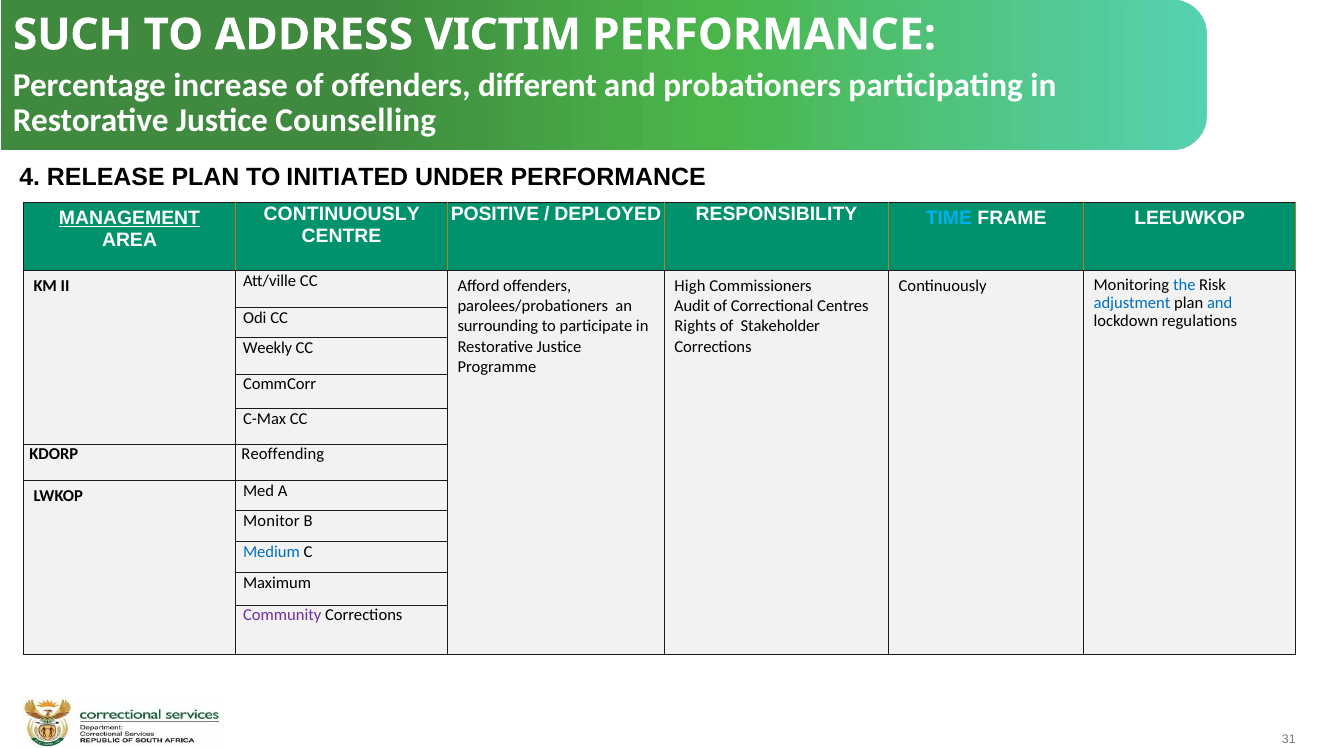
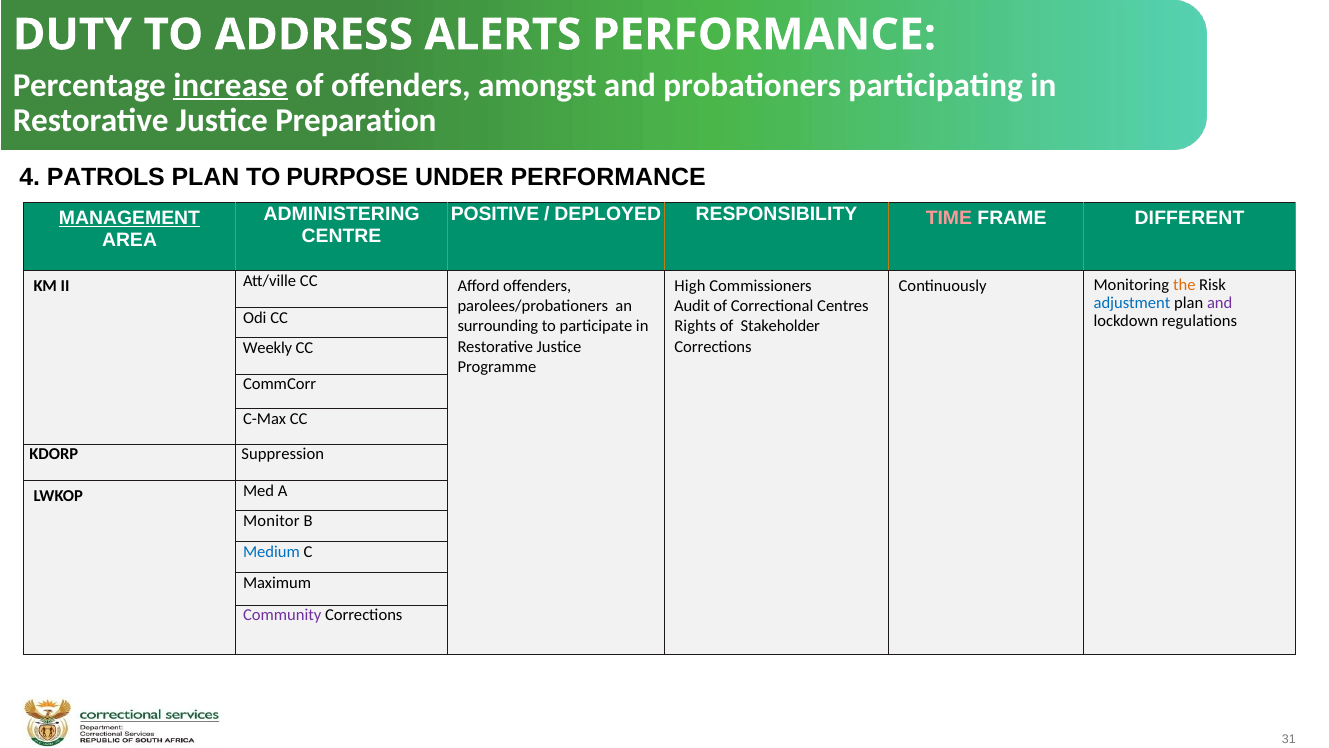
SUCH: SUCH -> DUTY
VICTIM: VICTIM -> ALERTS
increase underline: none -> present
different: different -> amongst
Counselling: Counselling -> Preparation
RELEASE: RELEASE -> PATROLS
INITIATED: INITIATED -> PURPOSE
CONTINUOUSLY at (342, 214): CONTINUOUSLY -> ADMINISTERING
TIME colour: light blue -> pink
LEEUWKOP: LEEUWKOP -> DIFFERENT
the colour: blue -> orange
and at (1220, 303) colour: blue -> purple
Reoffending: Reoffending -> Suppression
